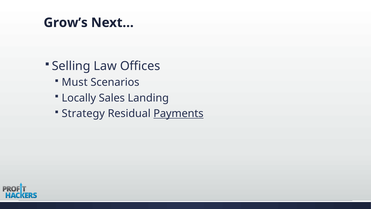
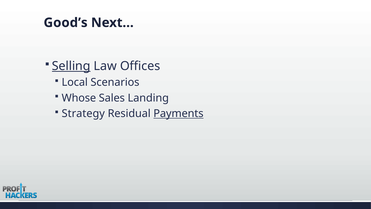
Grow’s: Grow’s -> Good’s
Selling underline: none -> present
Must: Must -> Local
Locally: Locally -> Whose
